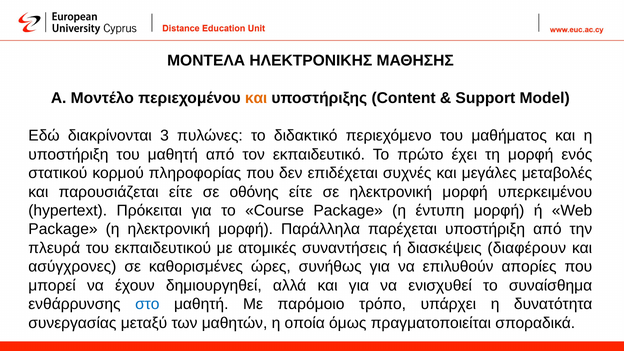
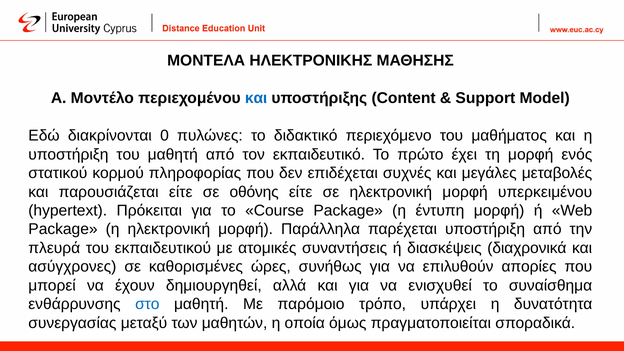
και at (256, 98) colour: orange -> blue
3: 3 -> 0
διαφέρουν: διαφέρουν -> διαχρονικά
